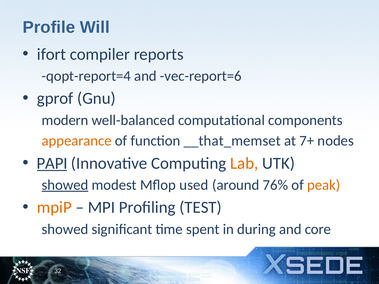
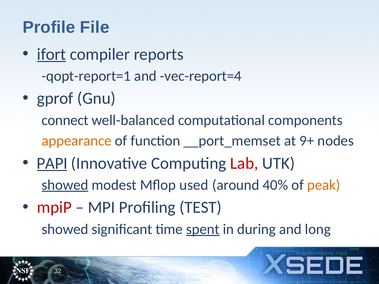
Will: Will -> File
ifort underline: none -> present
qopt-report=4: qopt-report=4 -> qopt-report=1
vec-report=6: vec-report=6 -> vec-report=4
modern: modern -> connect
__that_memset: __that_memset -> __port_memset
7+: 7+ -> 9+
Lab colour: orange -> red
76%: 76% -> 40%
mpiP colour: orange -> red
spent underline: none -> present
core: core -> long
